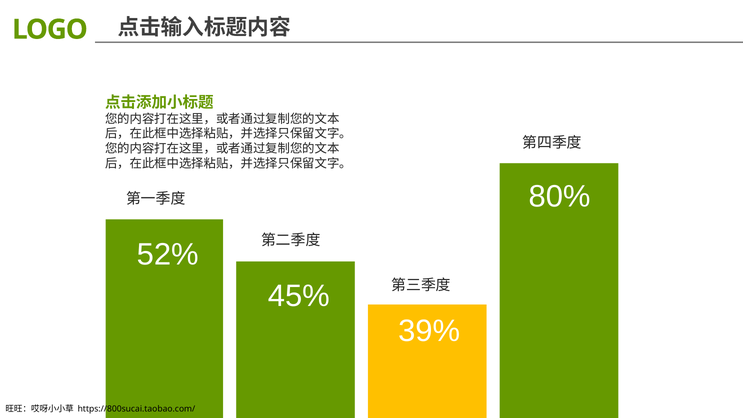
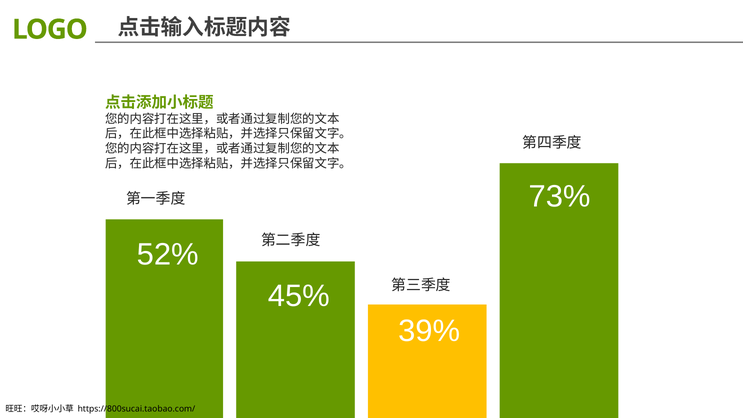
80%: 80% -> 73%
